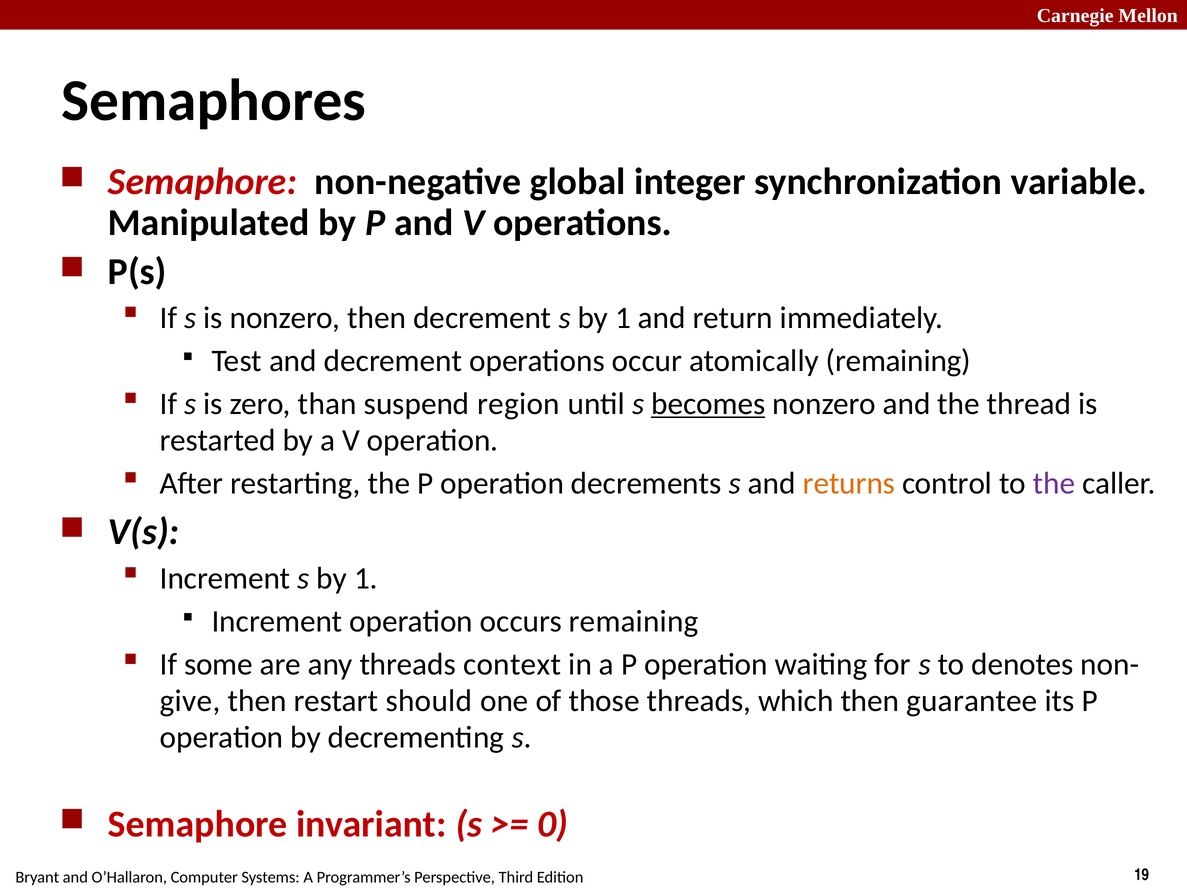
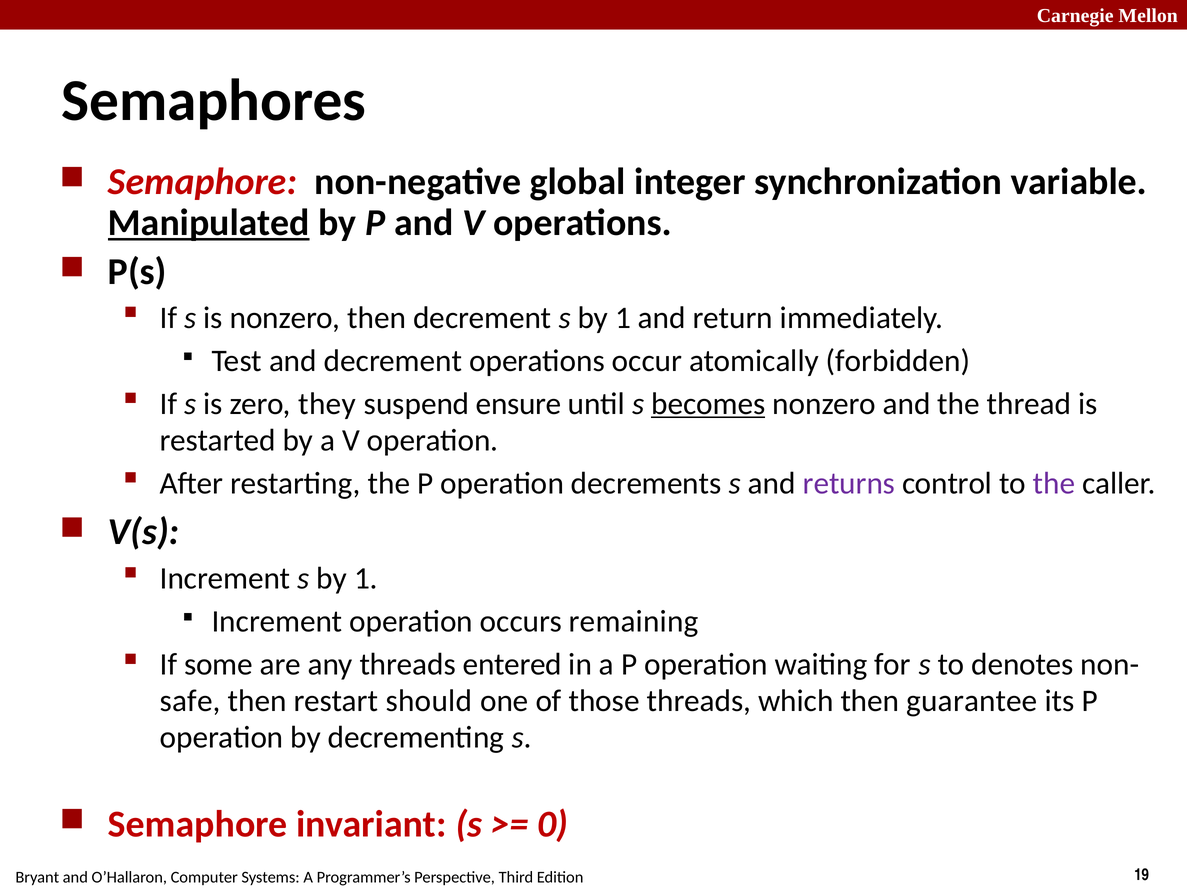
Manipulated underline: none -> present
atomically remaining: remaining -> forbidden
than: than -> they
region: region -> ensure
returns colour: orange -> purple
context: context -> entered
give: give -> safe
